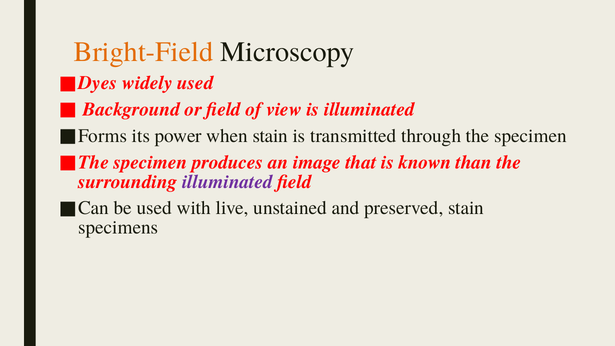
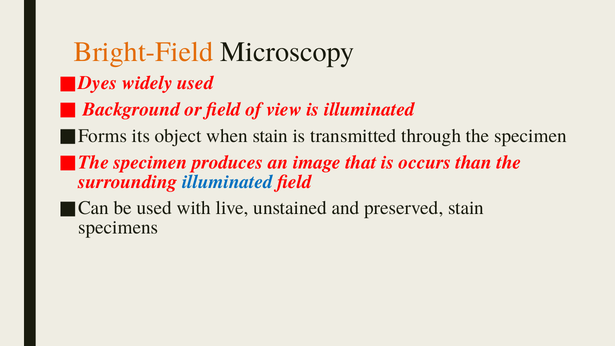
power: power -> object
known: known -> occurs
illuminated at (228, 182) colour: purple -> blue
